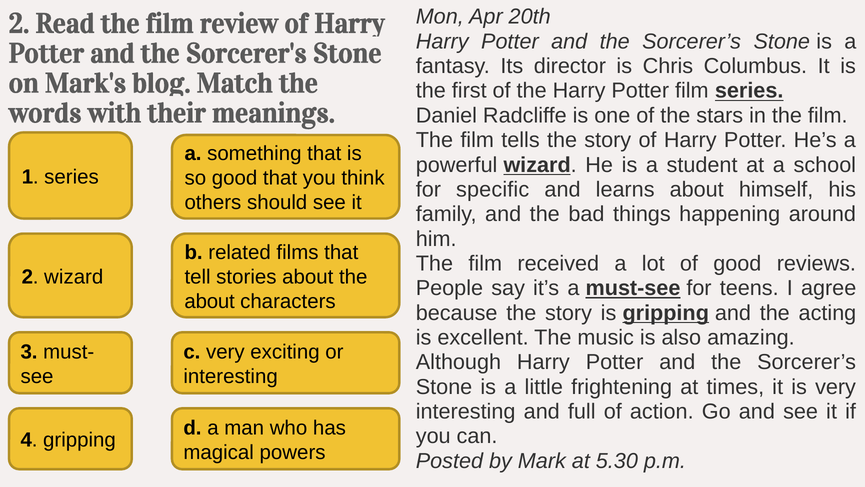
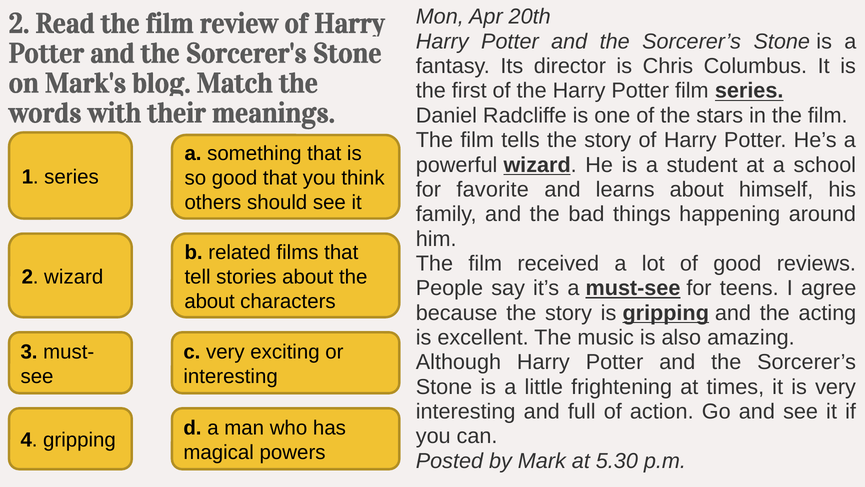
specific: specific -> favorite
